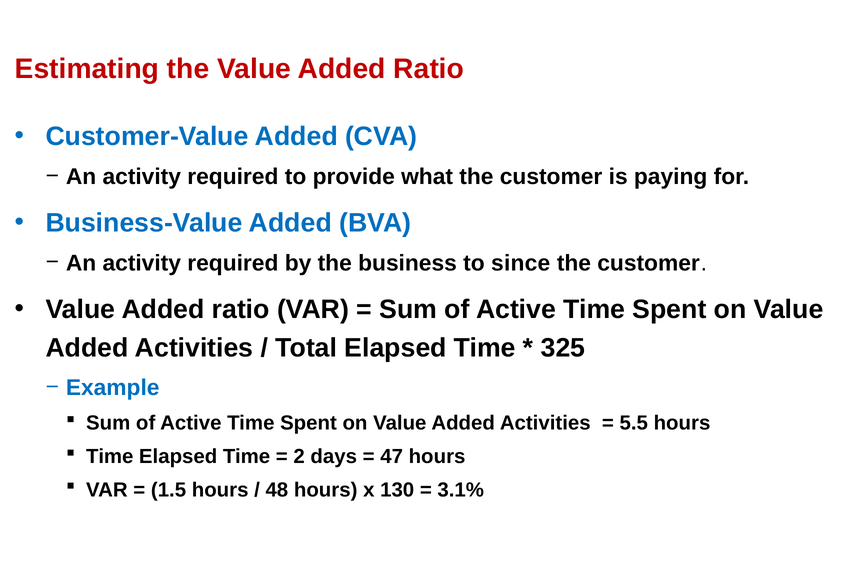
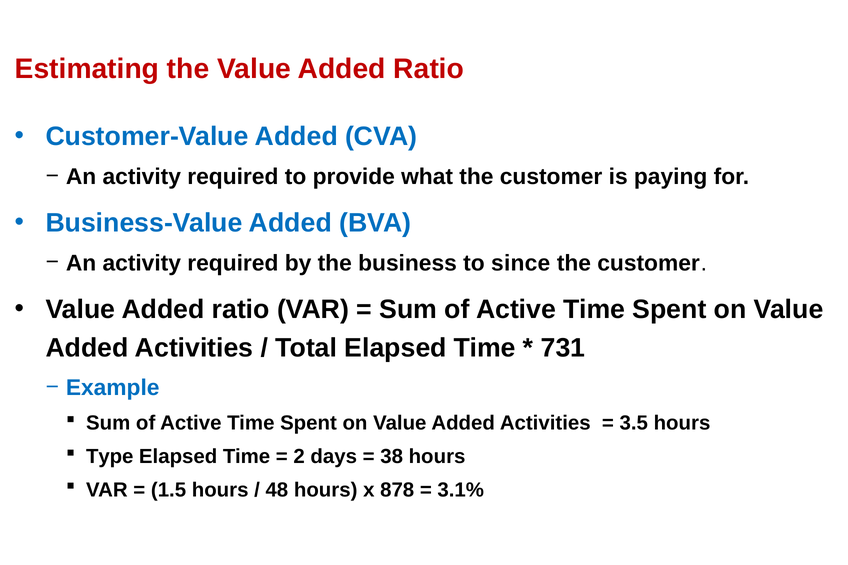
325: 325 -> 731
5.5: 5.5 -> 3.5
Time at (110, 457): Time -> Type
47: 47 -> 38
130: 130 -> 878
